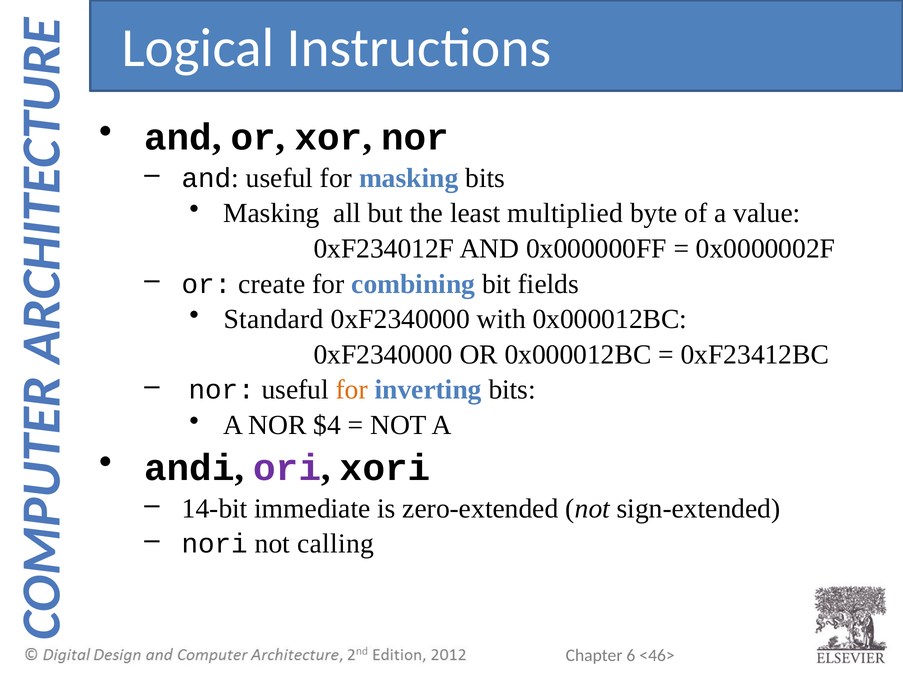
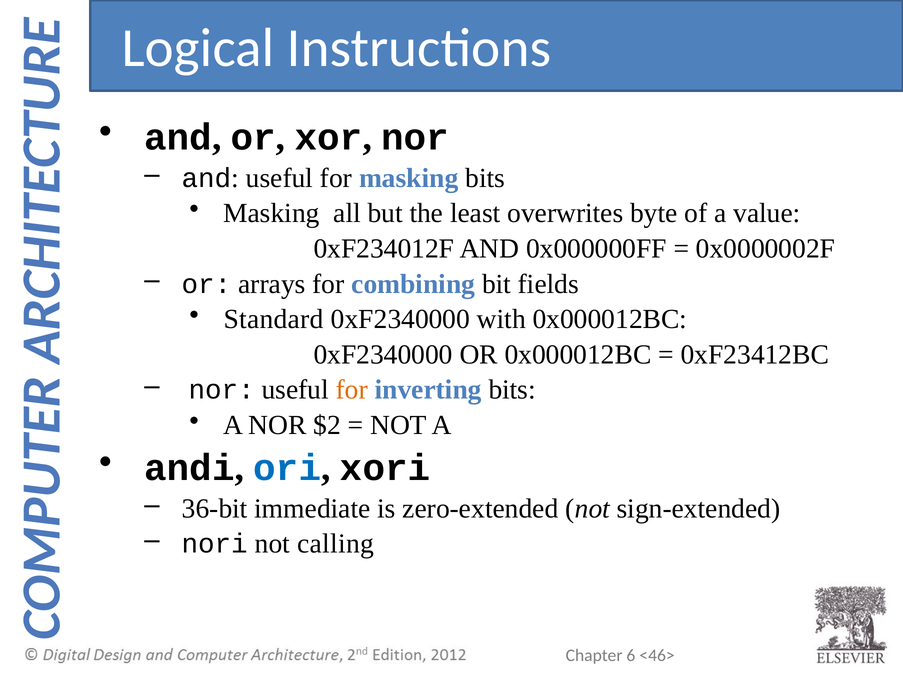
multiplied: multiplied -> overwrites
create: create -> arrays
$4: $4 -> $2
ori colour: purple -> blue
14-bit: 14-bit -> 36-bit
